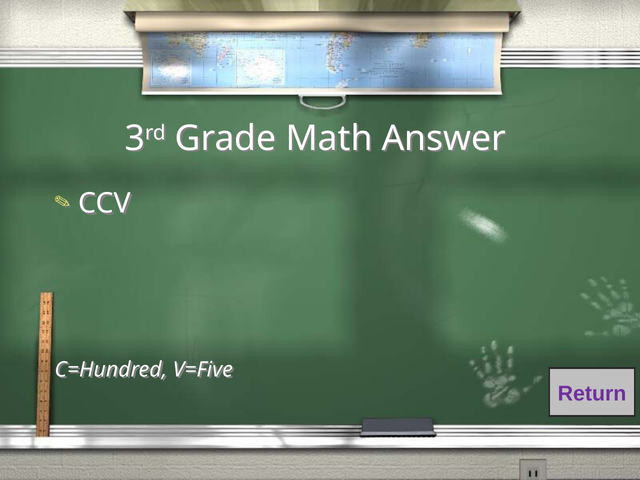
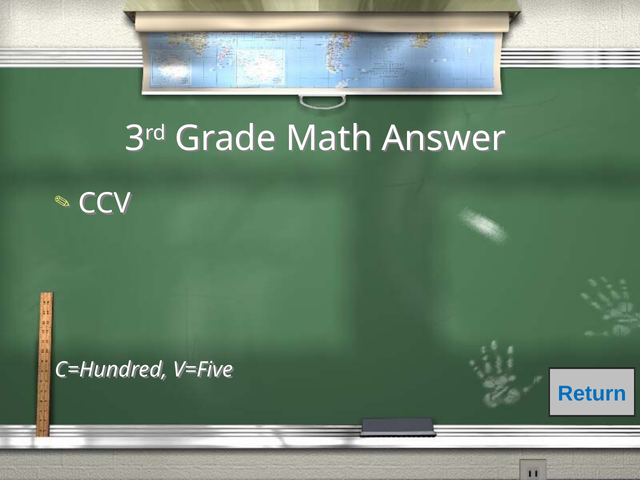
Return colour: purple -> blue
